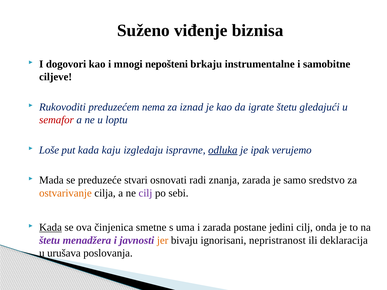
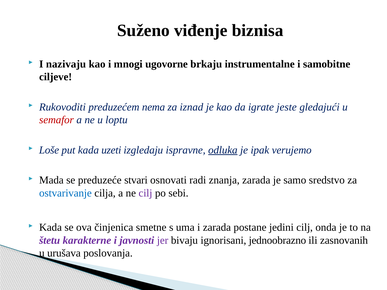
dogovori: dogovori -> nazivaju
nepošteni: nepošteni -> ugovorne
igrate štetu: štetu -> jeste
kaju: kaju -> uzeti
ostvarivanje colour: orange -> blue
Kada at (50, 228) underline: present -> none
menadžera: menadžera -> karakterne
jer colour: orange -> purple
nepristranost: nepristranost -> jednoobrazno
deklaracija: deklaracija -> zasnovanih
